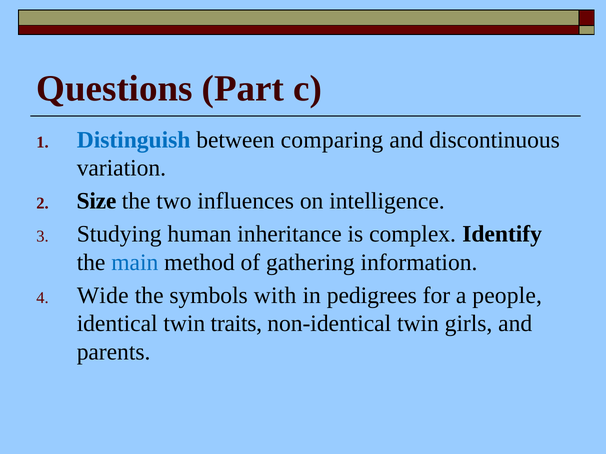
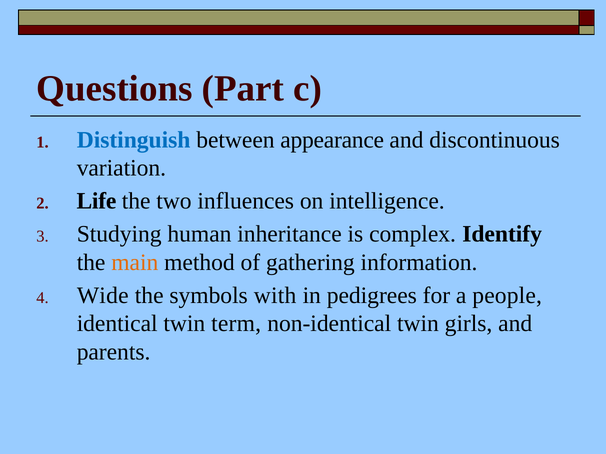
comparing: comparing -> appearance
Size: Size -> Life
main colour: blue -> orange
traits: traits -> term
